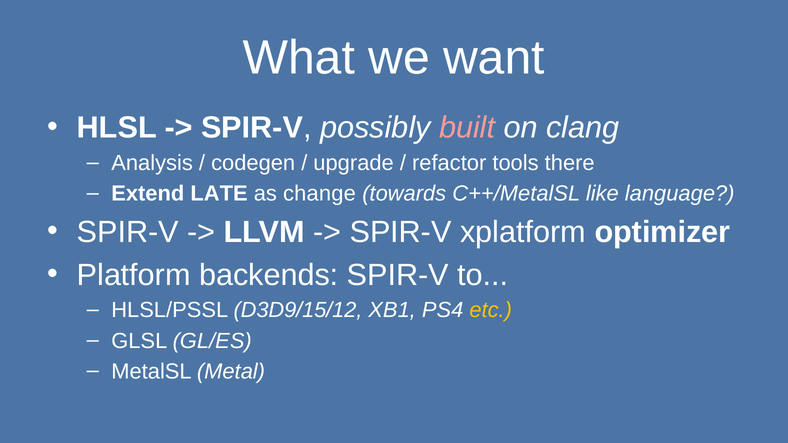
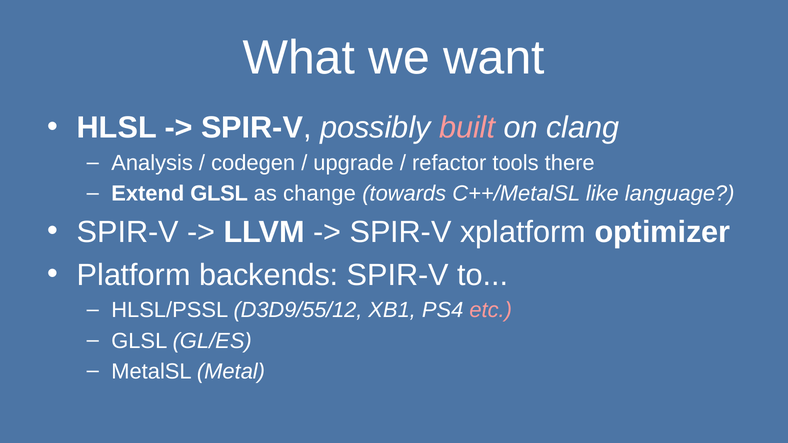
Extend LATE: LATE -> GLSL
D3D9/15/12: D3D9/15/12 -> D3D9/55/12
etc colour: yellow -> pink
